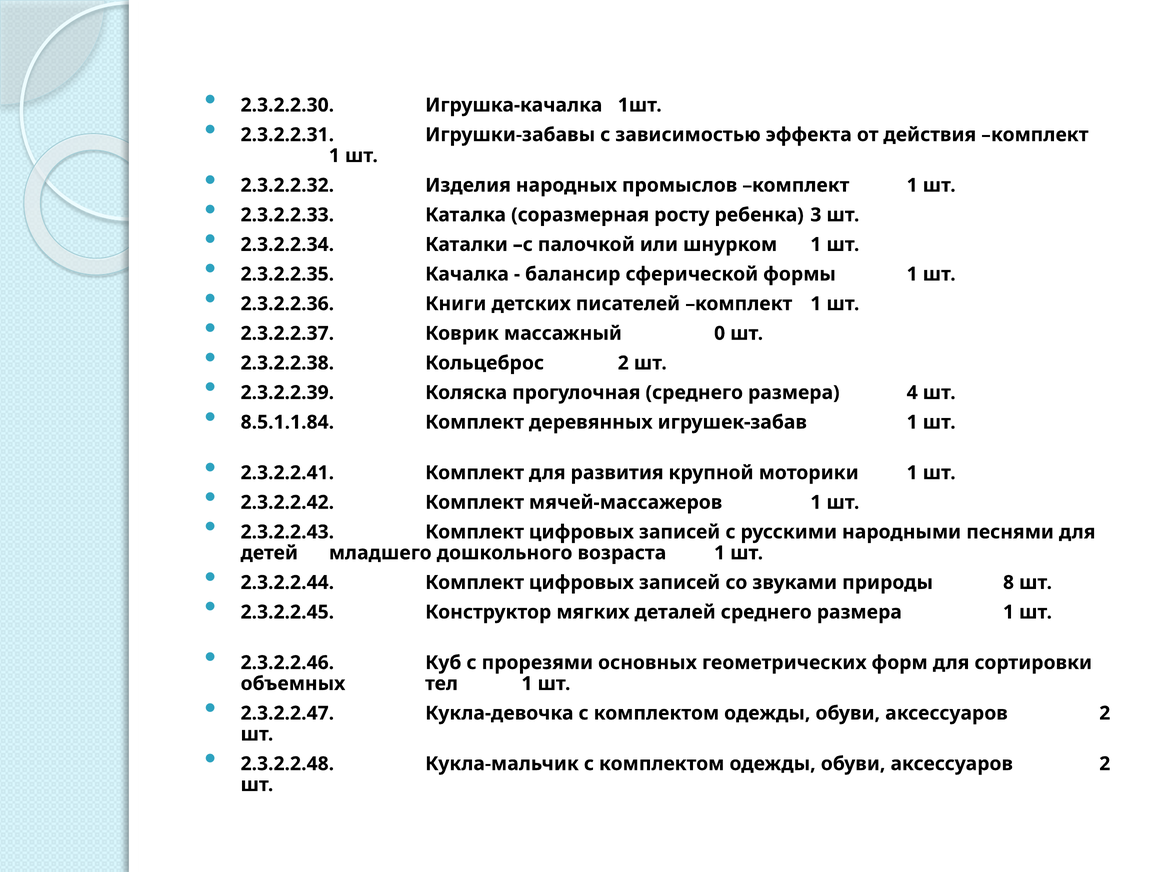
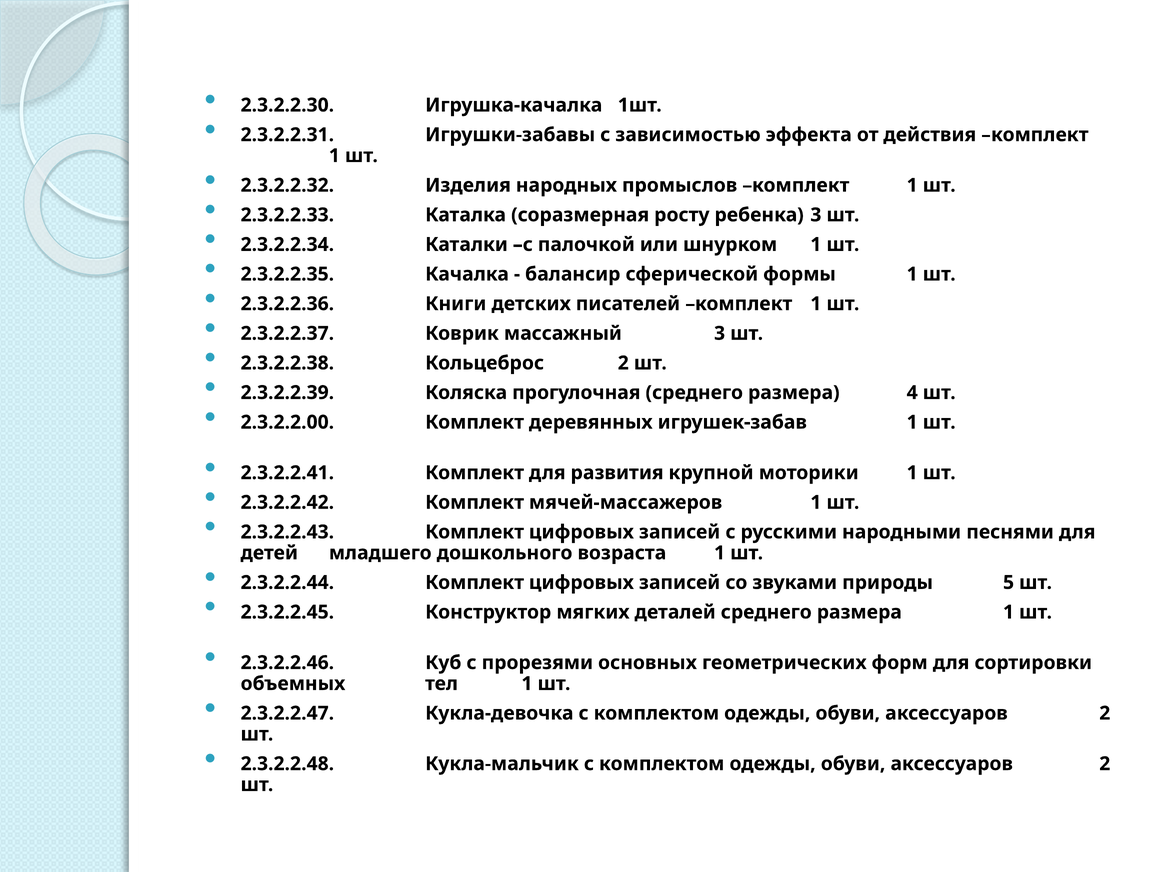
массажный 0: 0 -> 3
8.5.1.1.84: 8.5.1.1.84 -> 2.3.2.2.00
8: 8 -> 5
